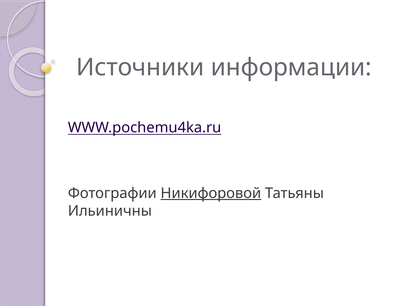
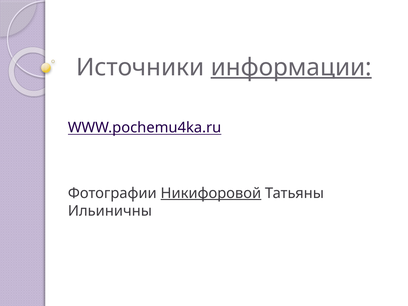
информации underline: none -> present
